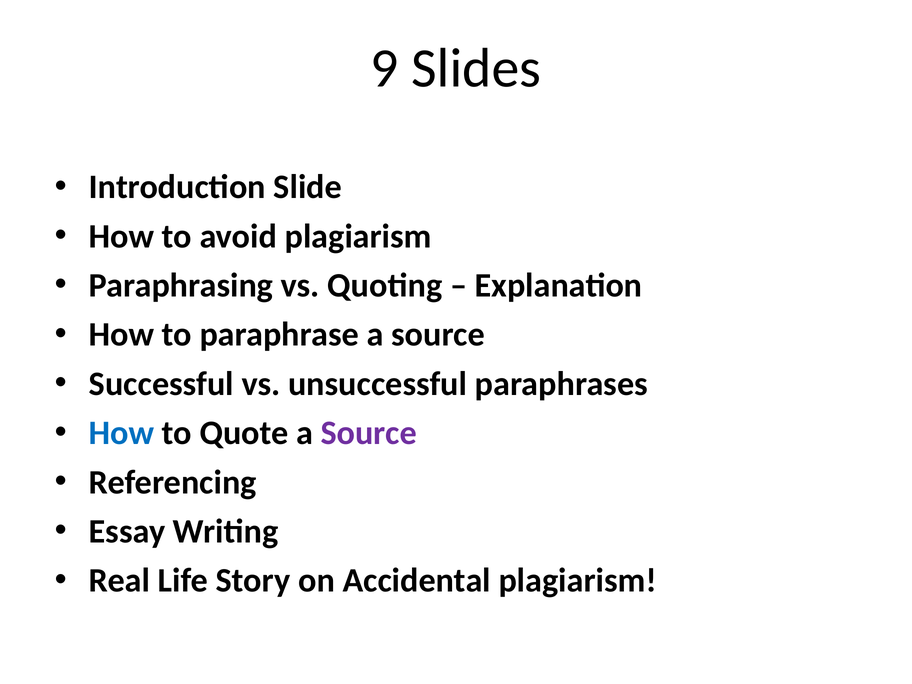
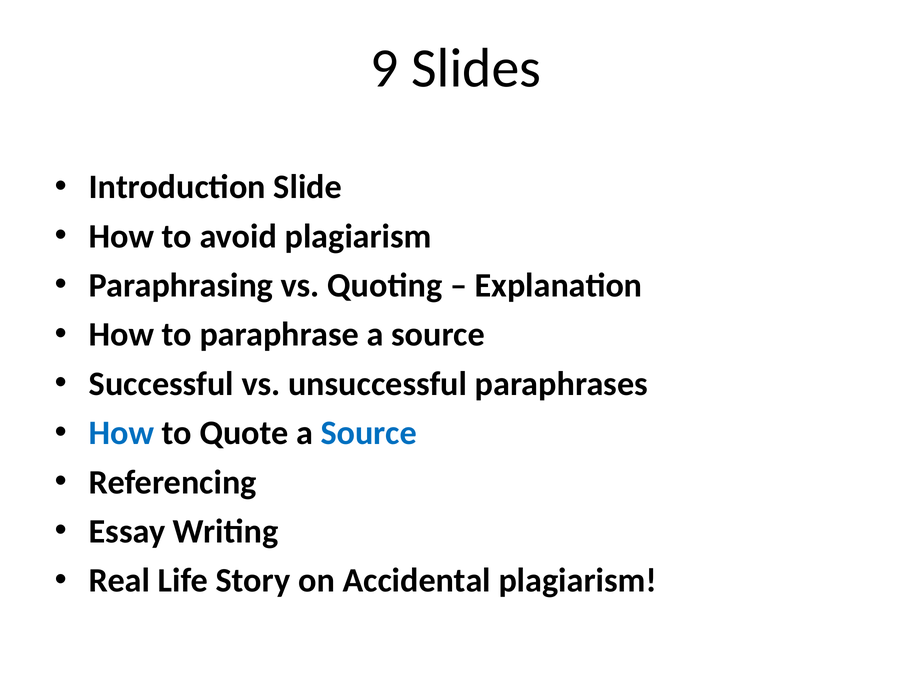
Source at (369, 433) colour: purple -> blue
